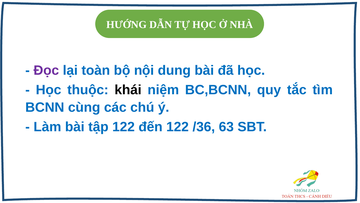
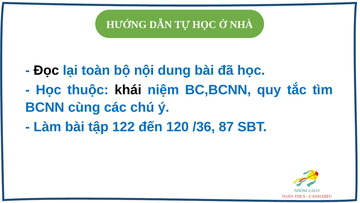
Đọc colour: purple -> black
đến 122: 122 -> 120
63: 63 -> 87
